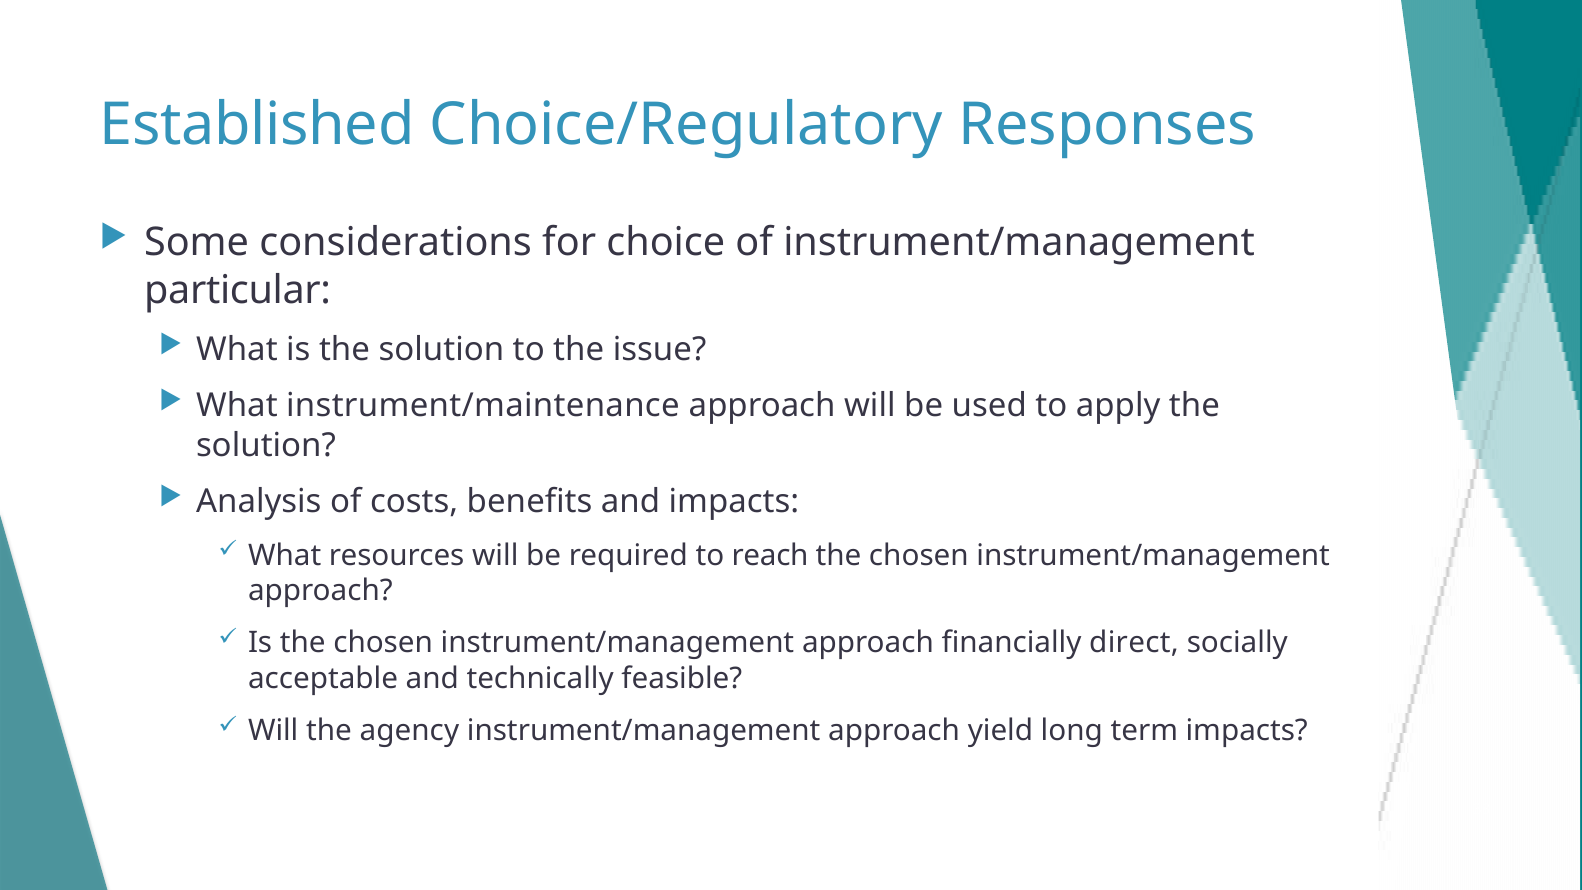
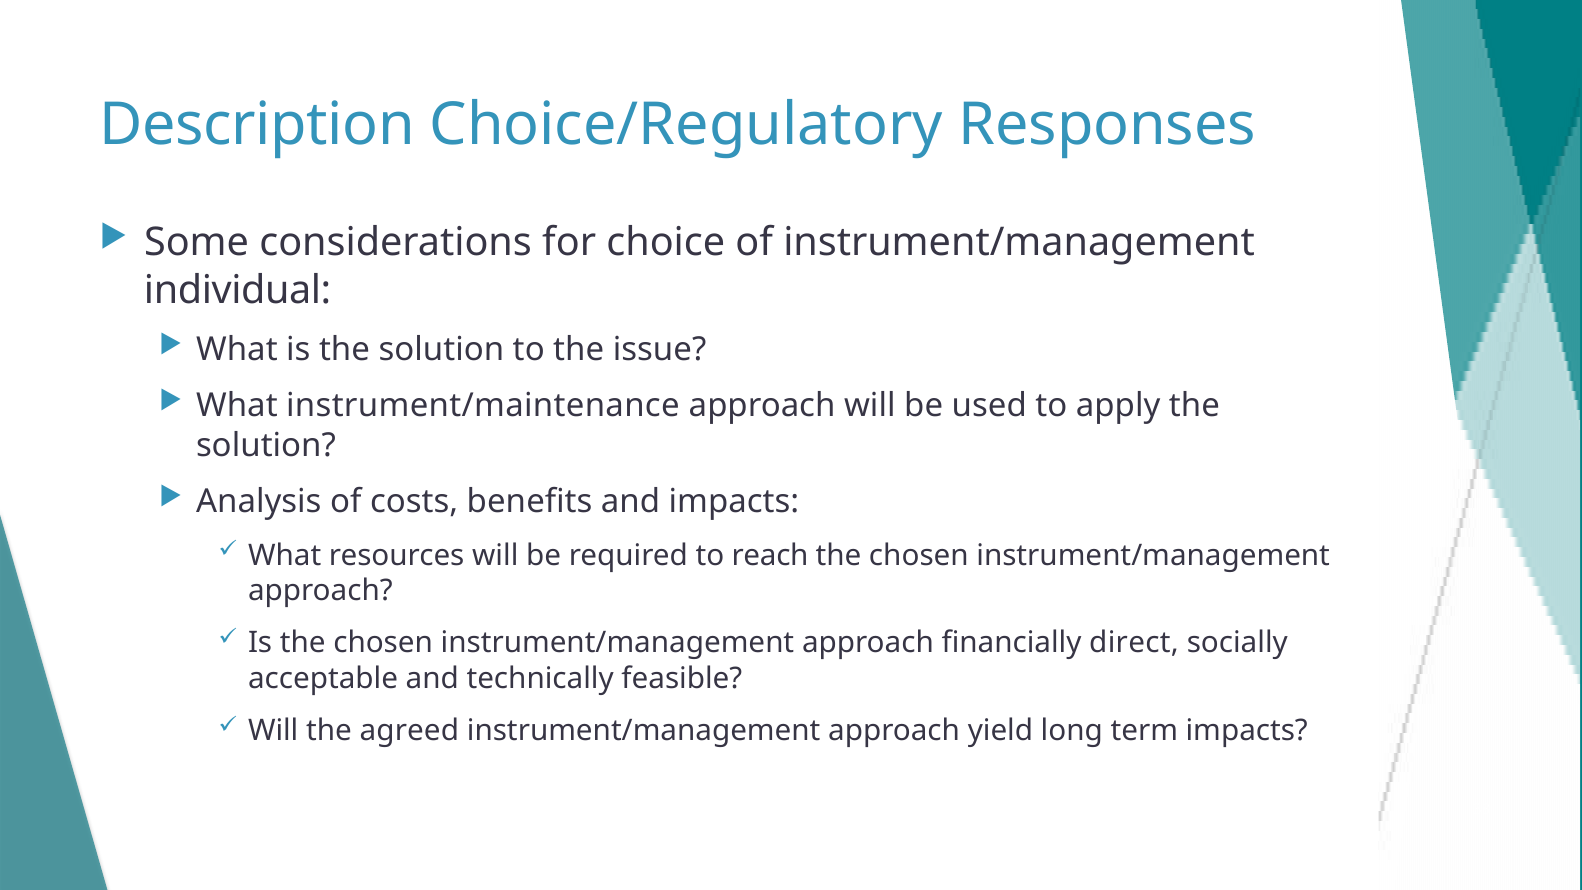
Established: Established -> Description
particular: particular -> individual
agency: agency -> agreed
